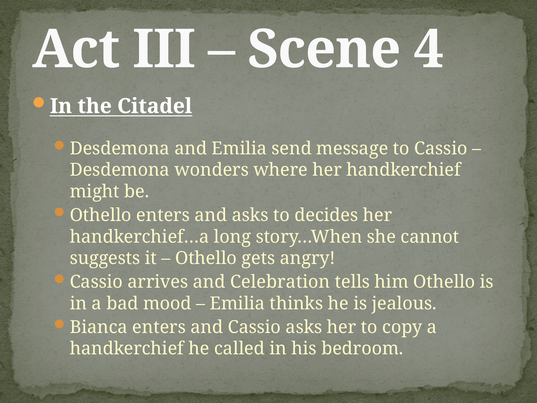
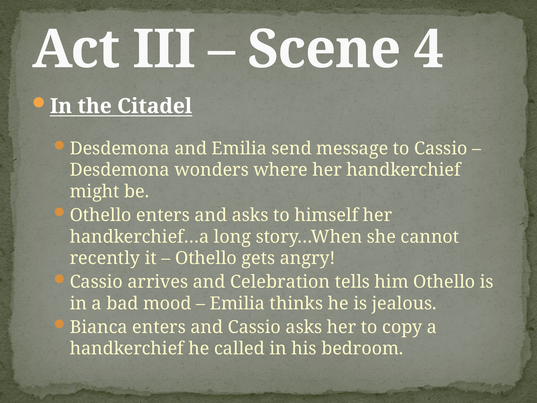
decides: decides -> himself
suggests: suggests -> recently
